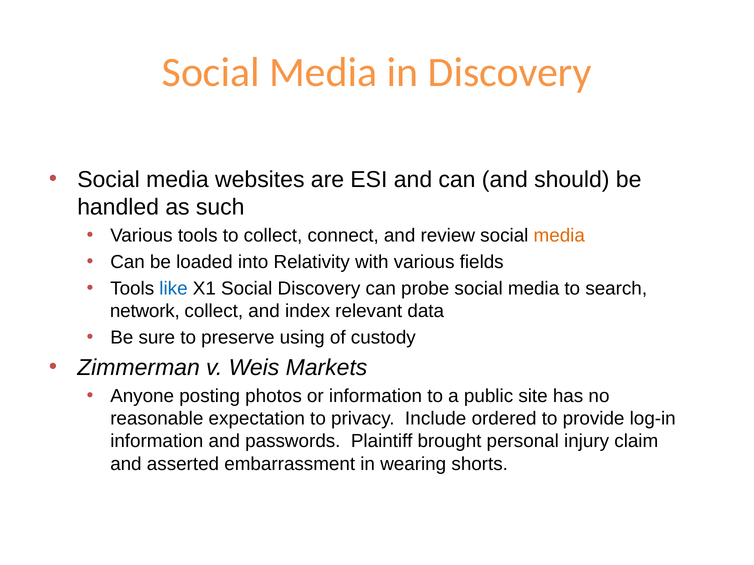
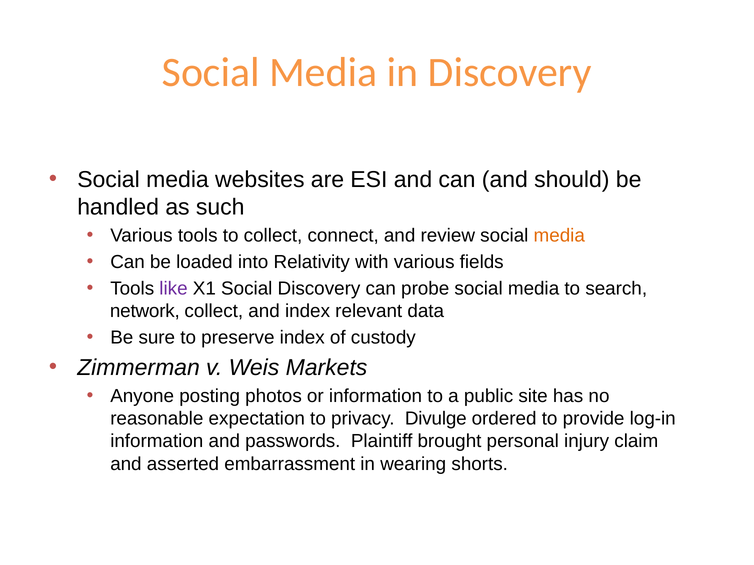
like colour: blue -> purple
preserve using: using -> index
Include: Include -> Divulge
